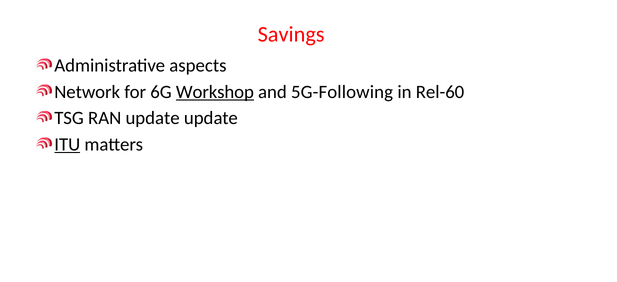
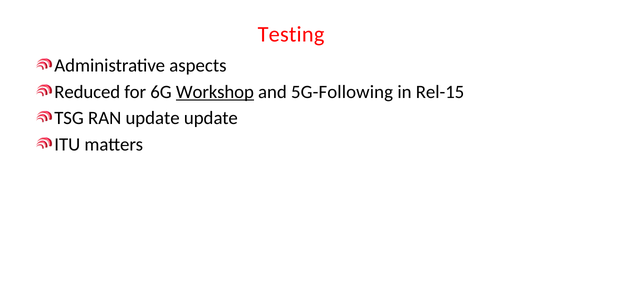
Savings: Savings -> Testing
Network: Network -> Reduced
Rel-60: Rel-60 -> Rel-15
ITU underline: present -> none
